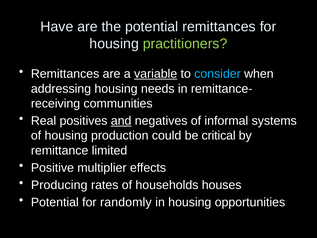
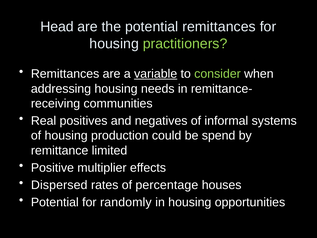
Have: Have -> Head
consider colour: light blue -> light green
and underline: present -> none
critical: critical -> spend
Producing: Producing -> Dispersed
households: households -> percentage
